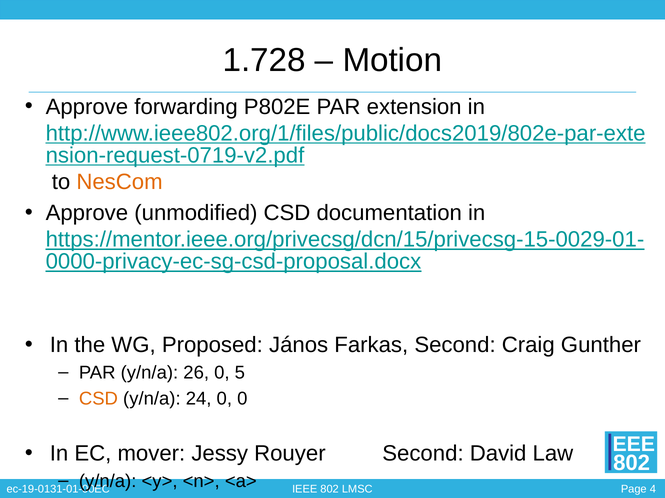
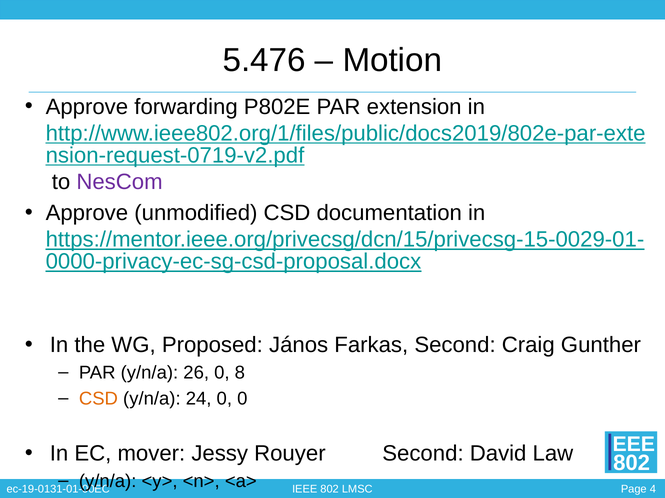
1.728: 1.728 -> 5.476
NesCom colour: orange -> purple
5: 5 -> 8
